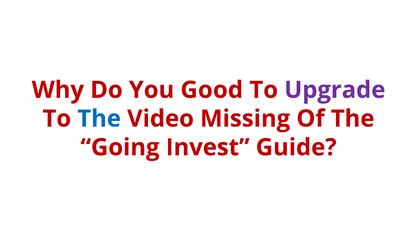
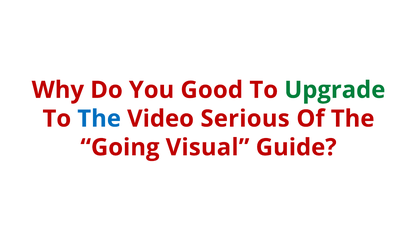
Upgrade colour: purple -> green
Missing: Missing -> Serious
Invest: Invest -> Visual
